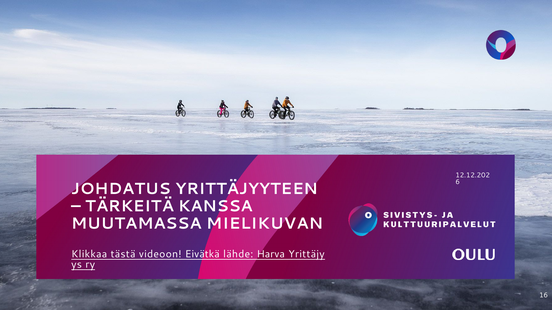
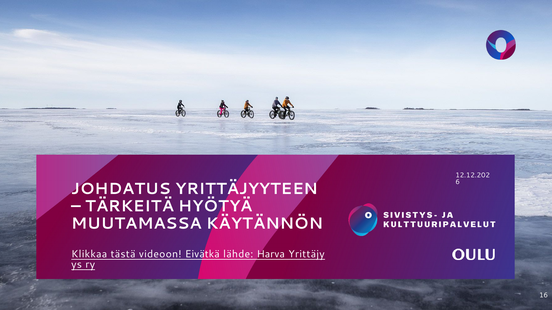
KANSSA: KANSSA -> HYÖTYÄ
MIELIKUVAN: MIELIKUVAN -> KÄYTÄNNÖN
